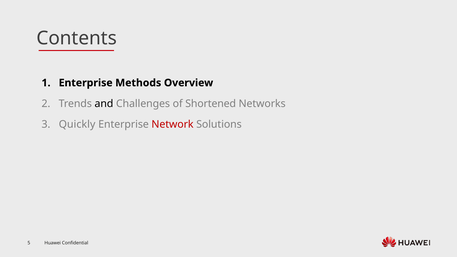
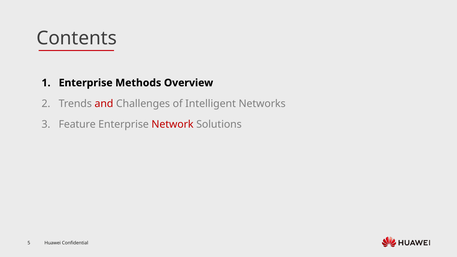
and colour: black -> red
Shortened: Shortened -> Intelligent
Quickly: Quickly -> Feature
